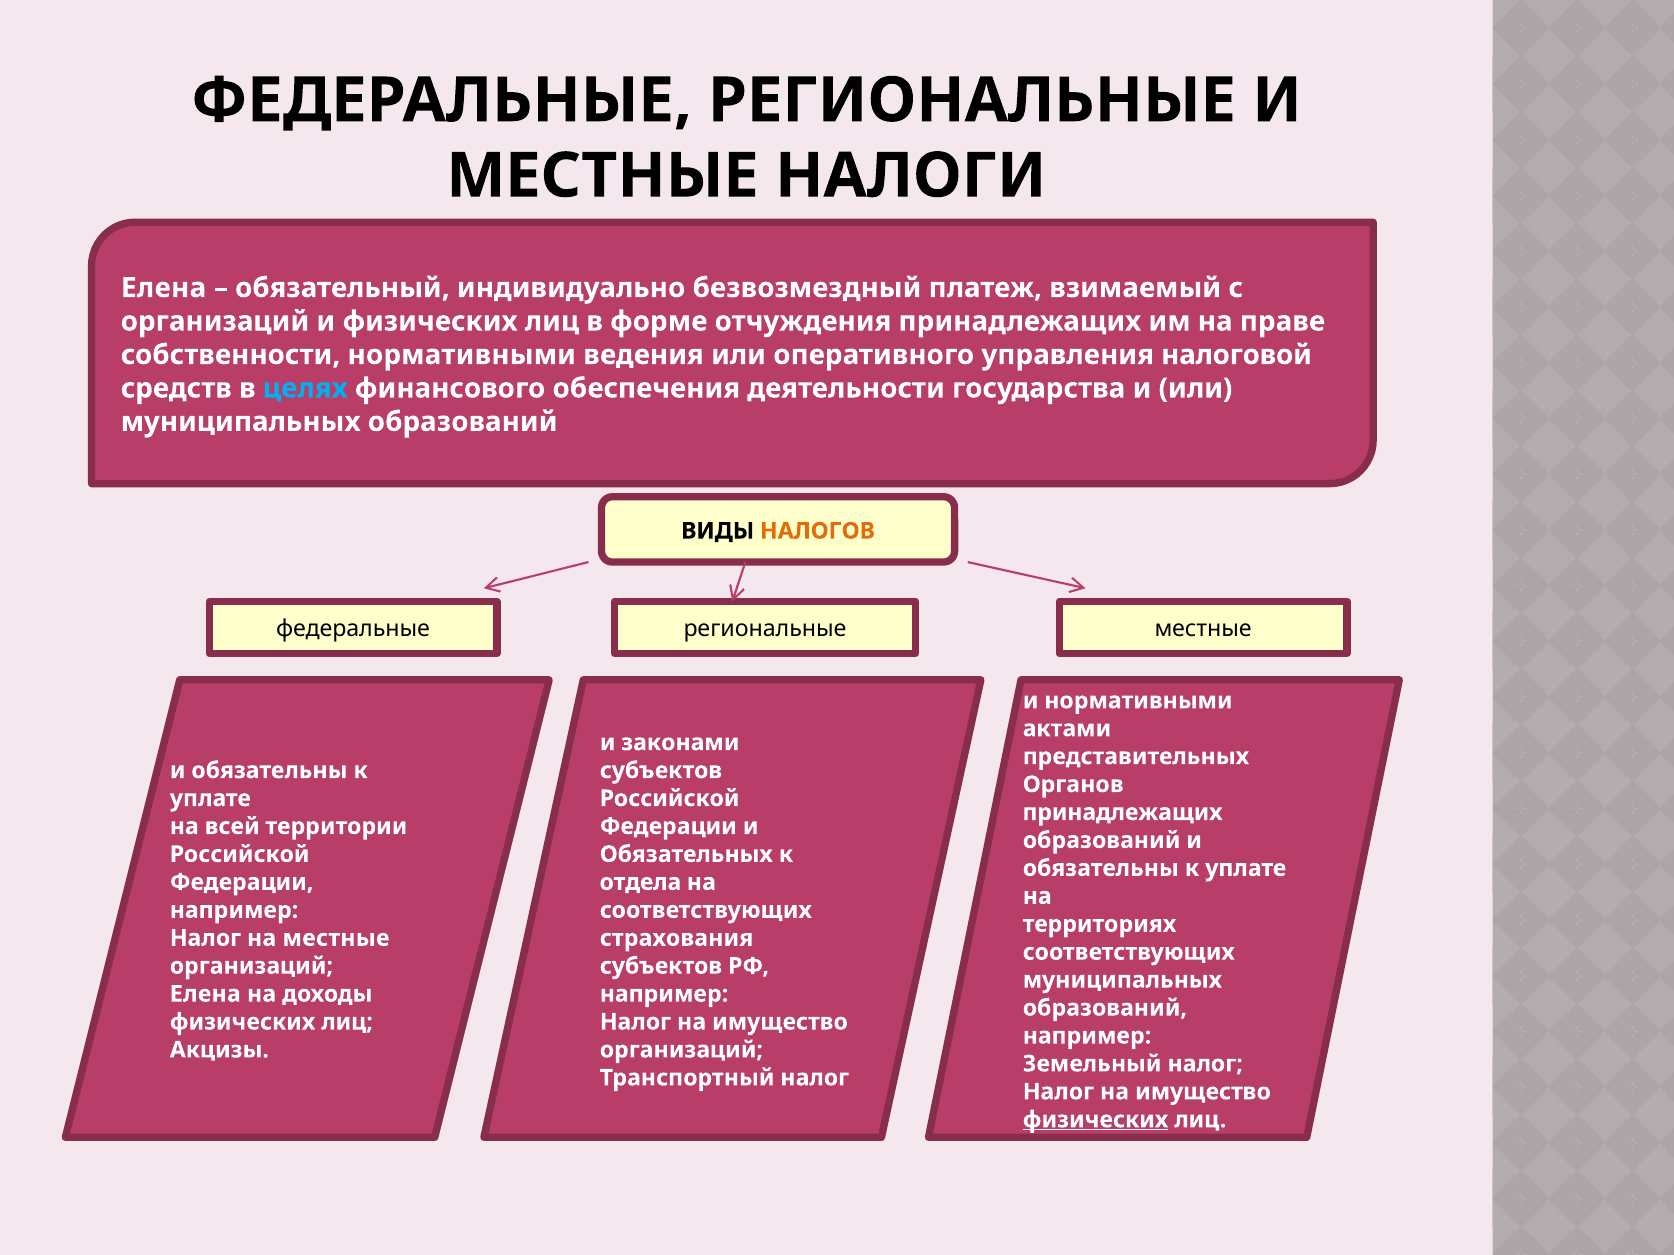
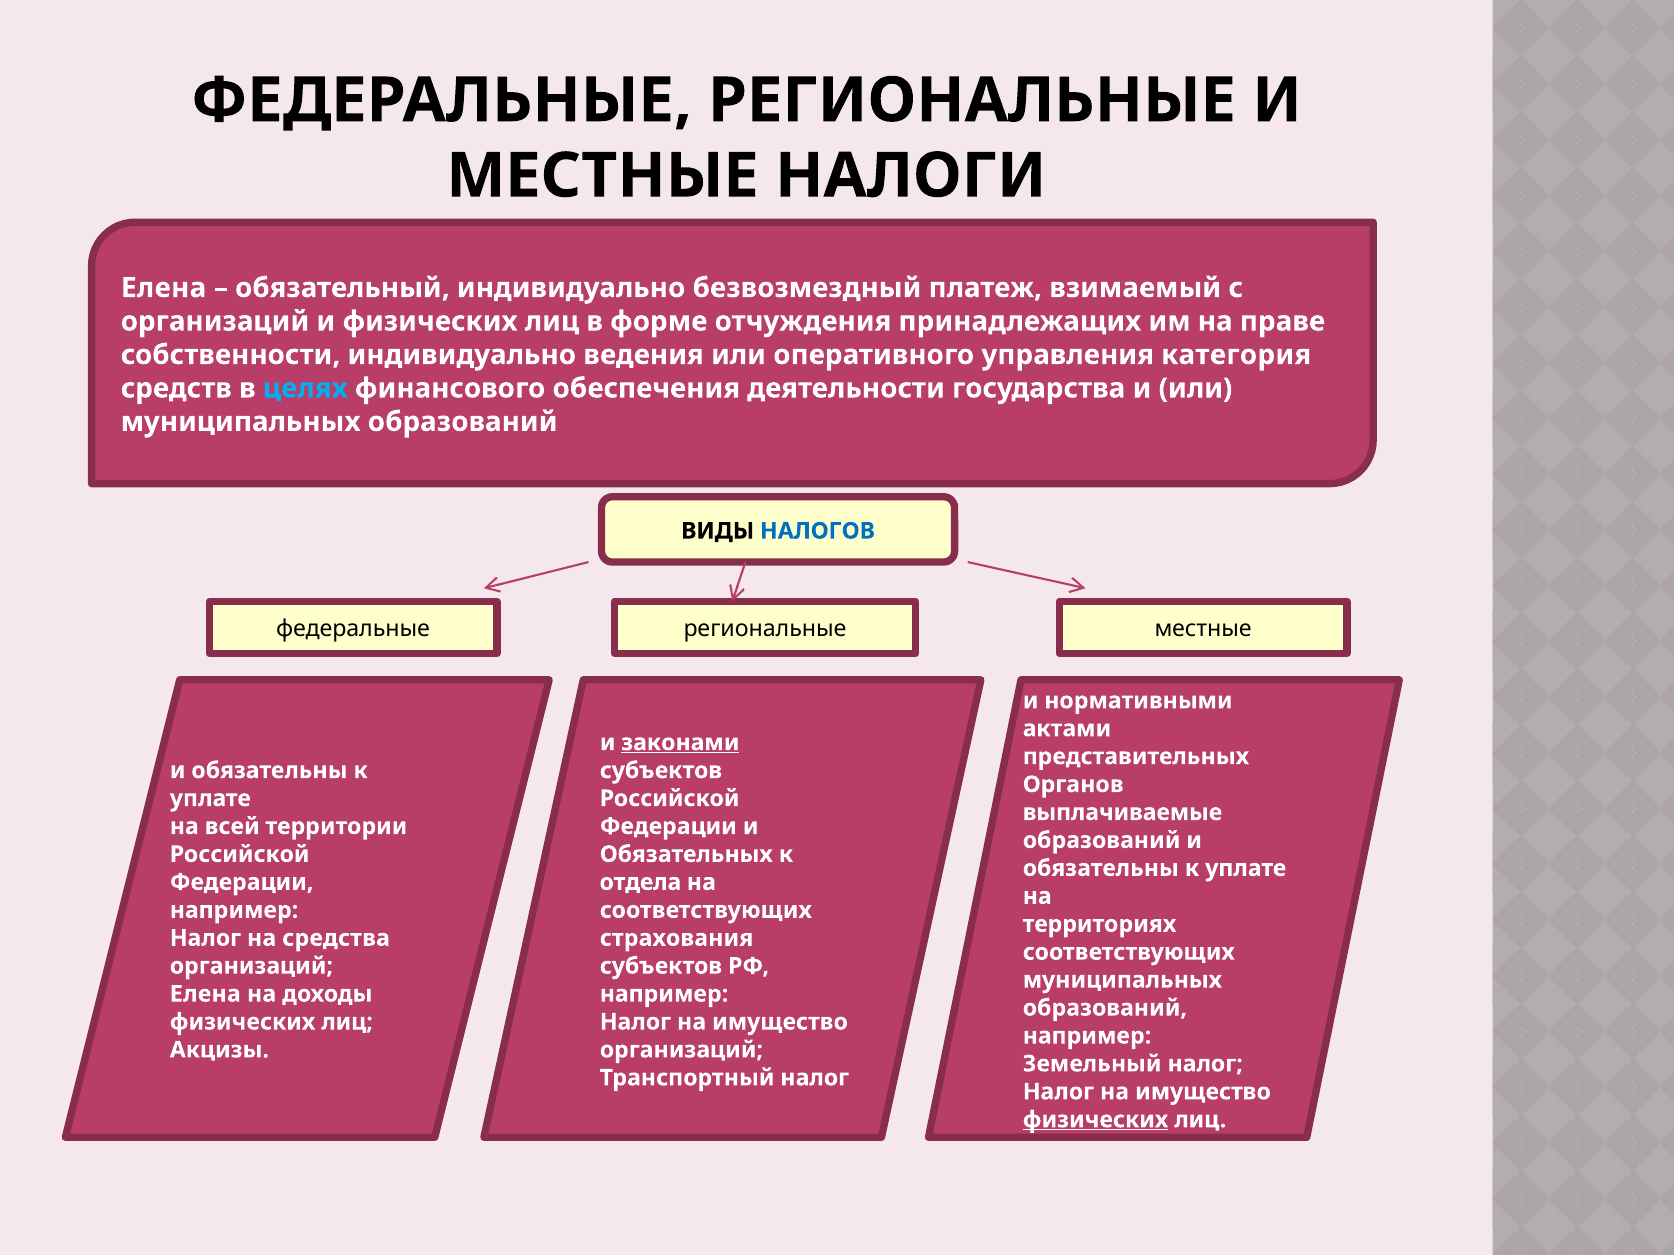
собственности нормативными: нормативными -> индивидуально
налоговой: налоговой -> категория
НАЛОГОВ colour: orange -> blue
законами underline: none -> present
принадлежащих at (1122, 813): принадлежащих -> выплачиваемые
на местные: местные -> средства
